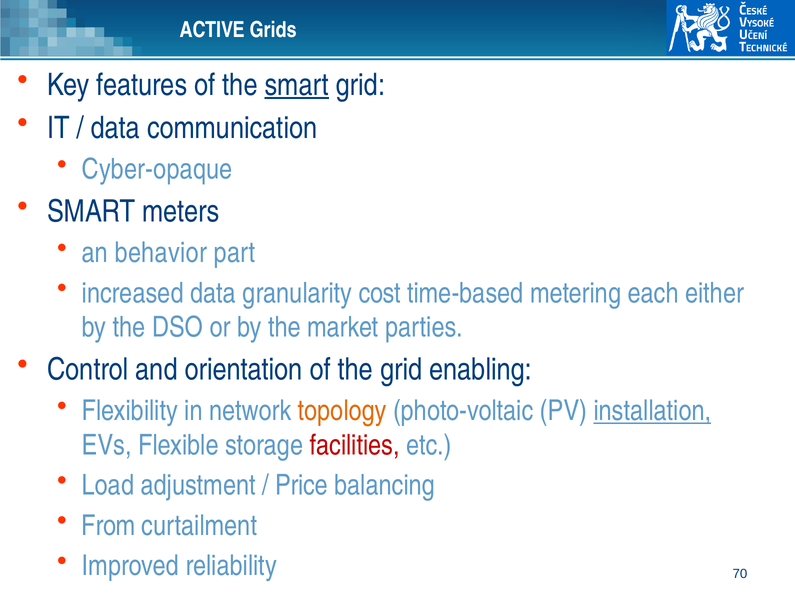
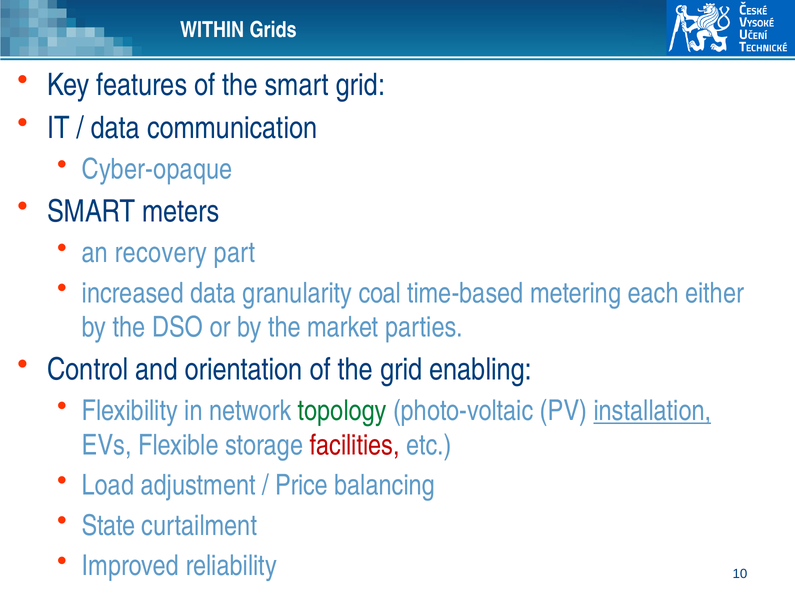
ACTIVE: ACTIVE -> WITHIN
smart at (297, 85) underline: present -> none
behavior: behavior -> recovery
cost: cost -> coal
topology colour: orange -> green
From: From -> State
70: 70 -> 10
